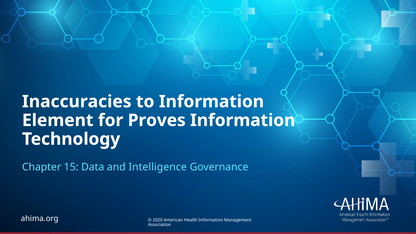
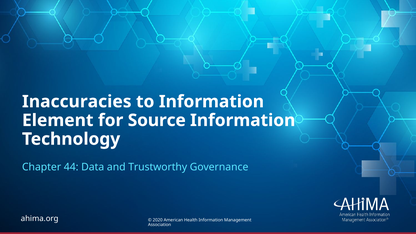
Proves: Proves -> Source
15: 15 -> 44
Intelligence: Intelligence -> Trustworthy
